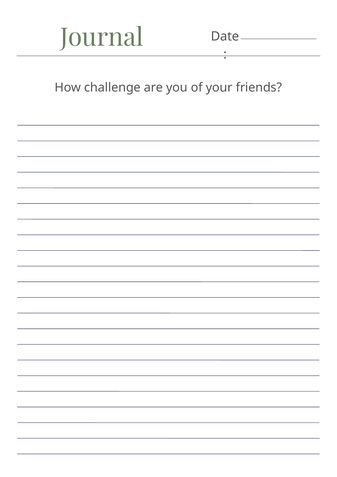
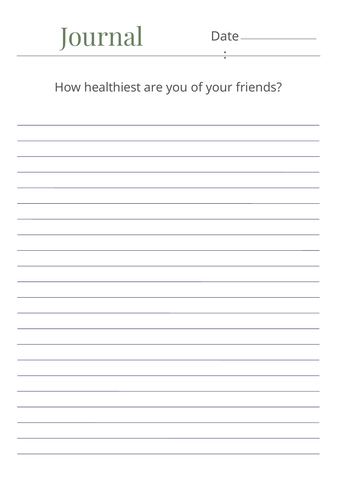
challenge: challenge -> healthiest
